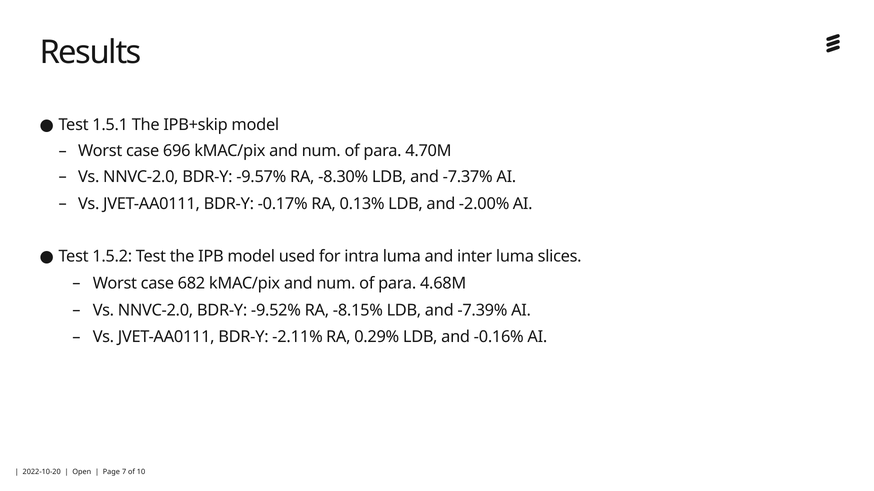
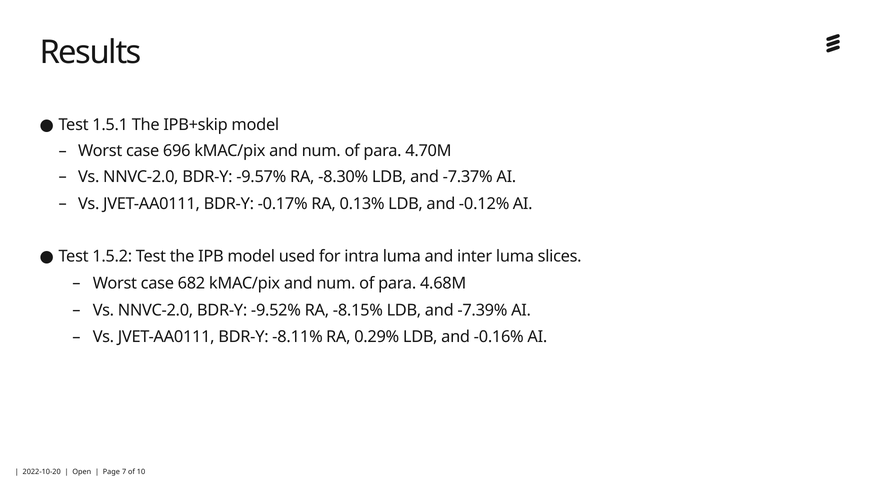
-2.00%: -2.00% -> -0.12%
-2.11%: -2.11% -> -8.11%
